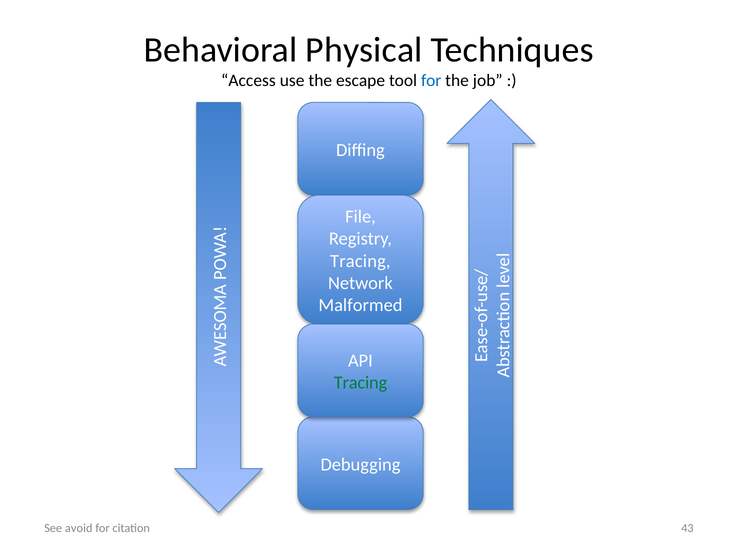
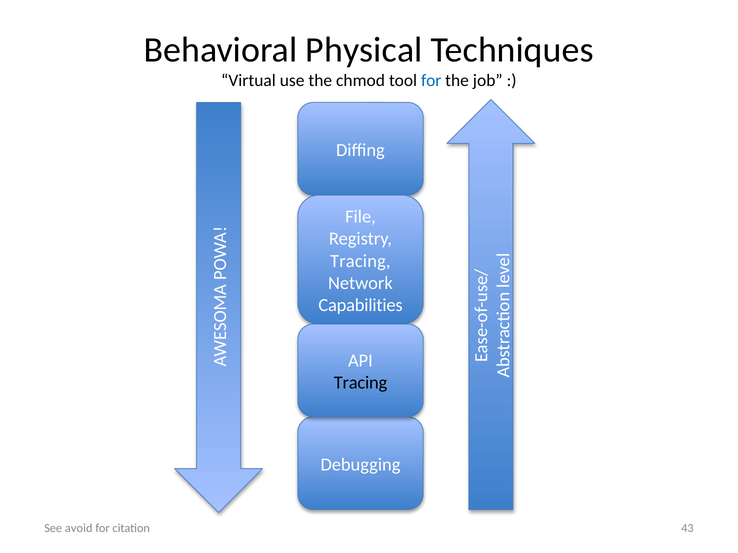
Access: Access -> Virtual
escape: escape -> chmod
Malformed: Malformed -> Capabilities
Tracing at (361, 383) colour: green -> black
